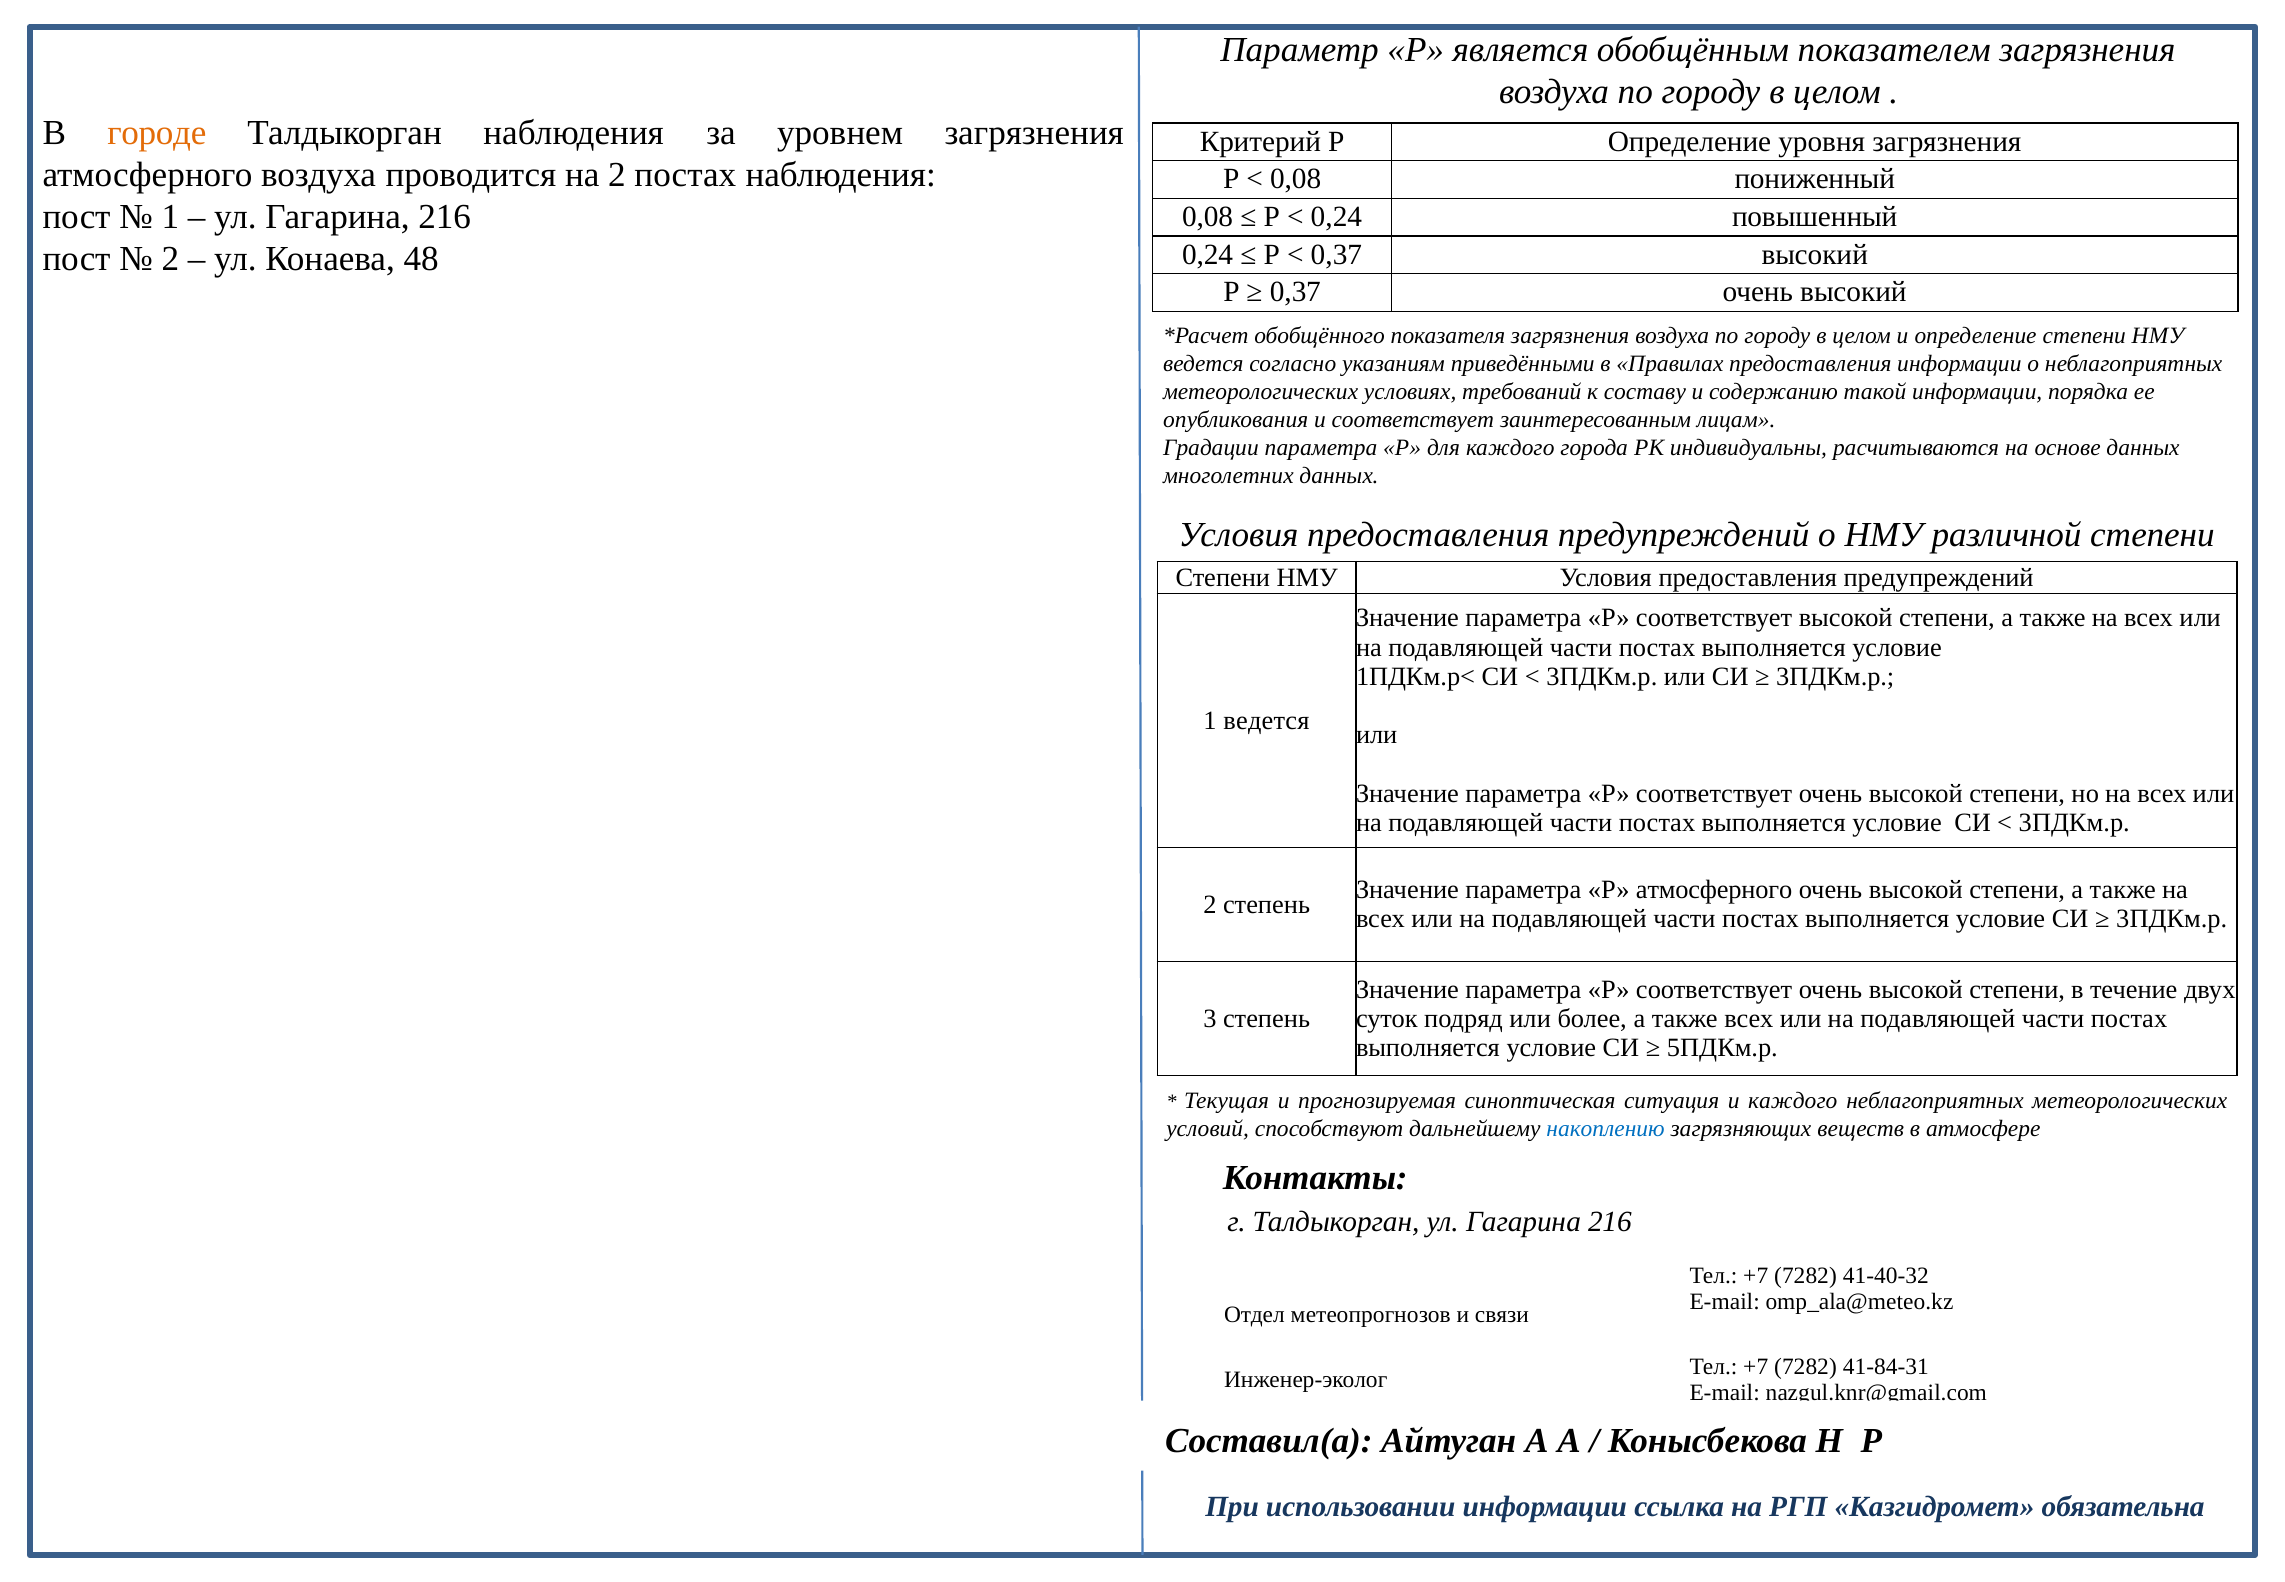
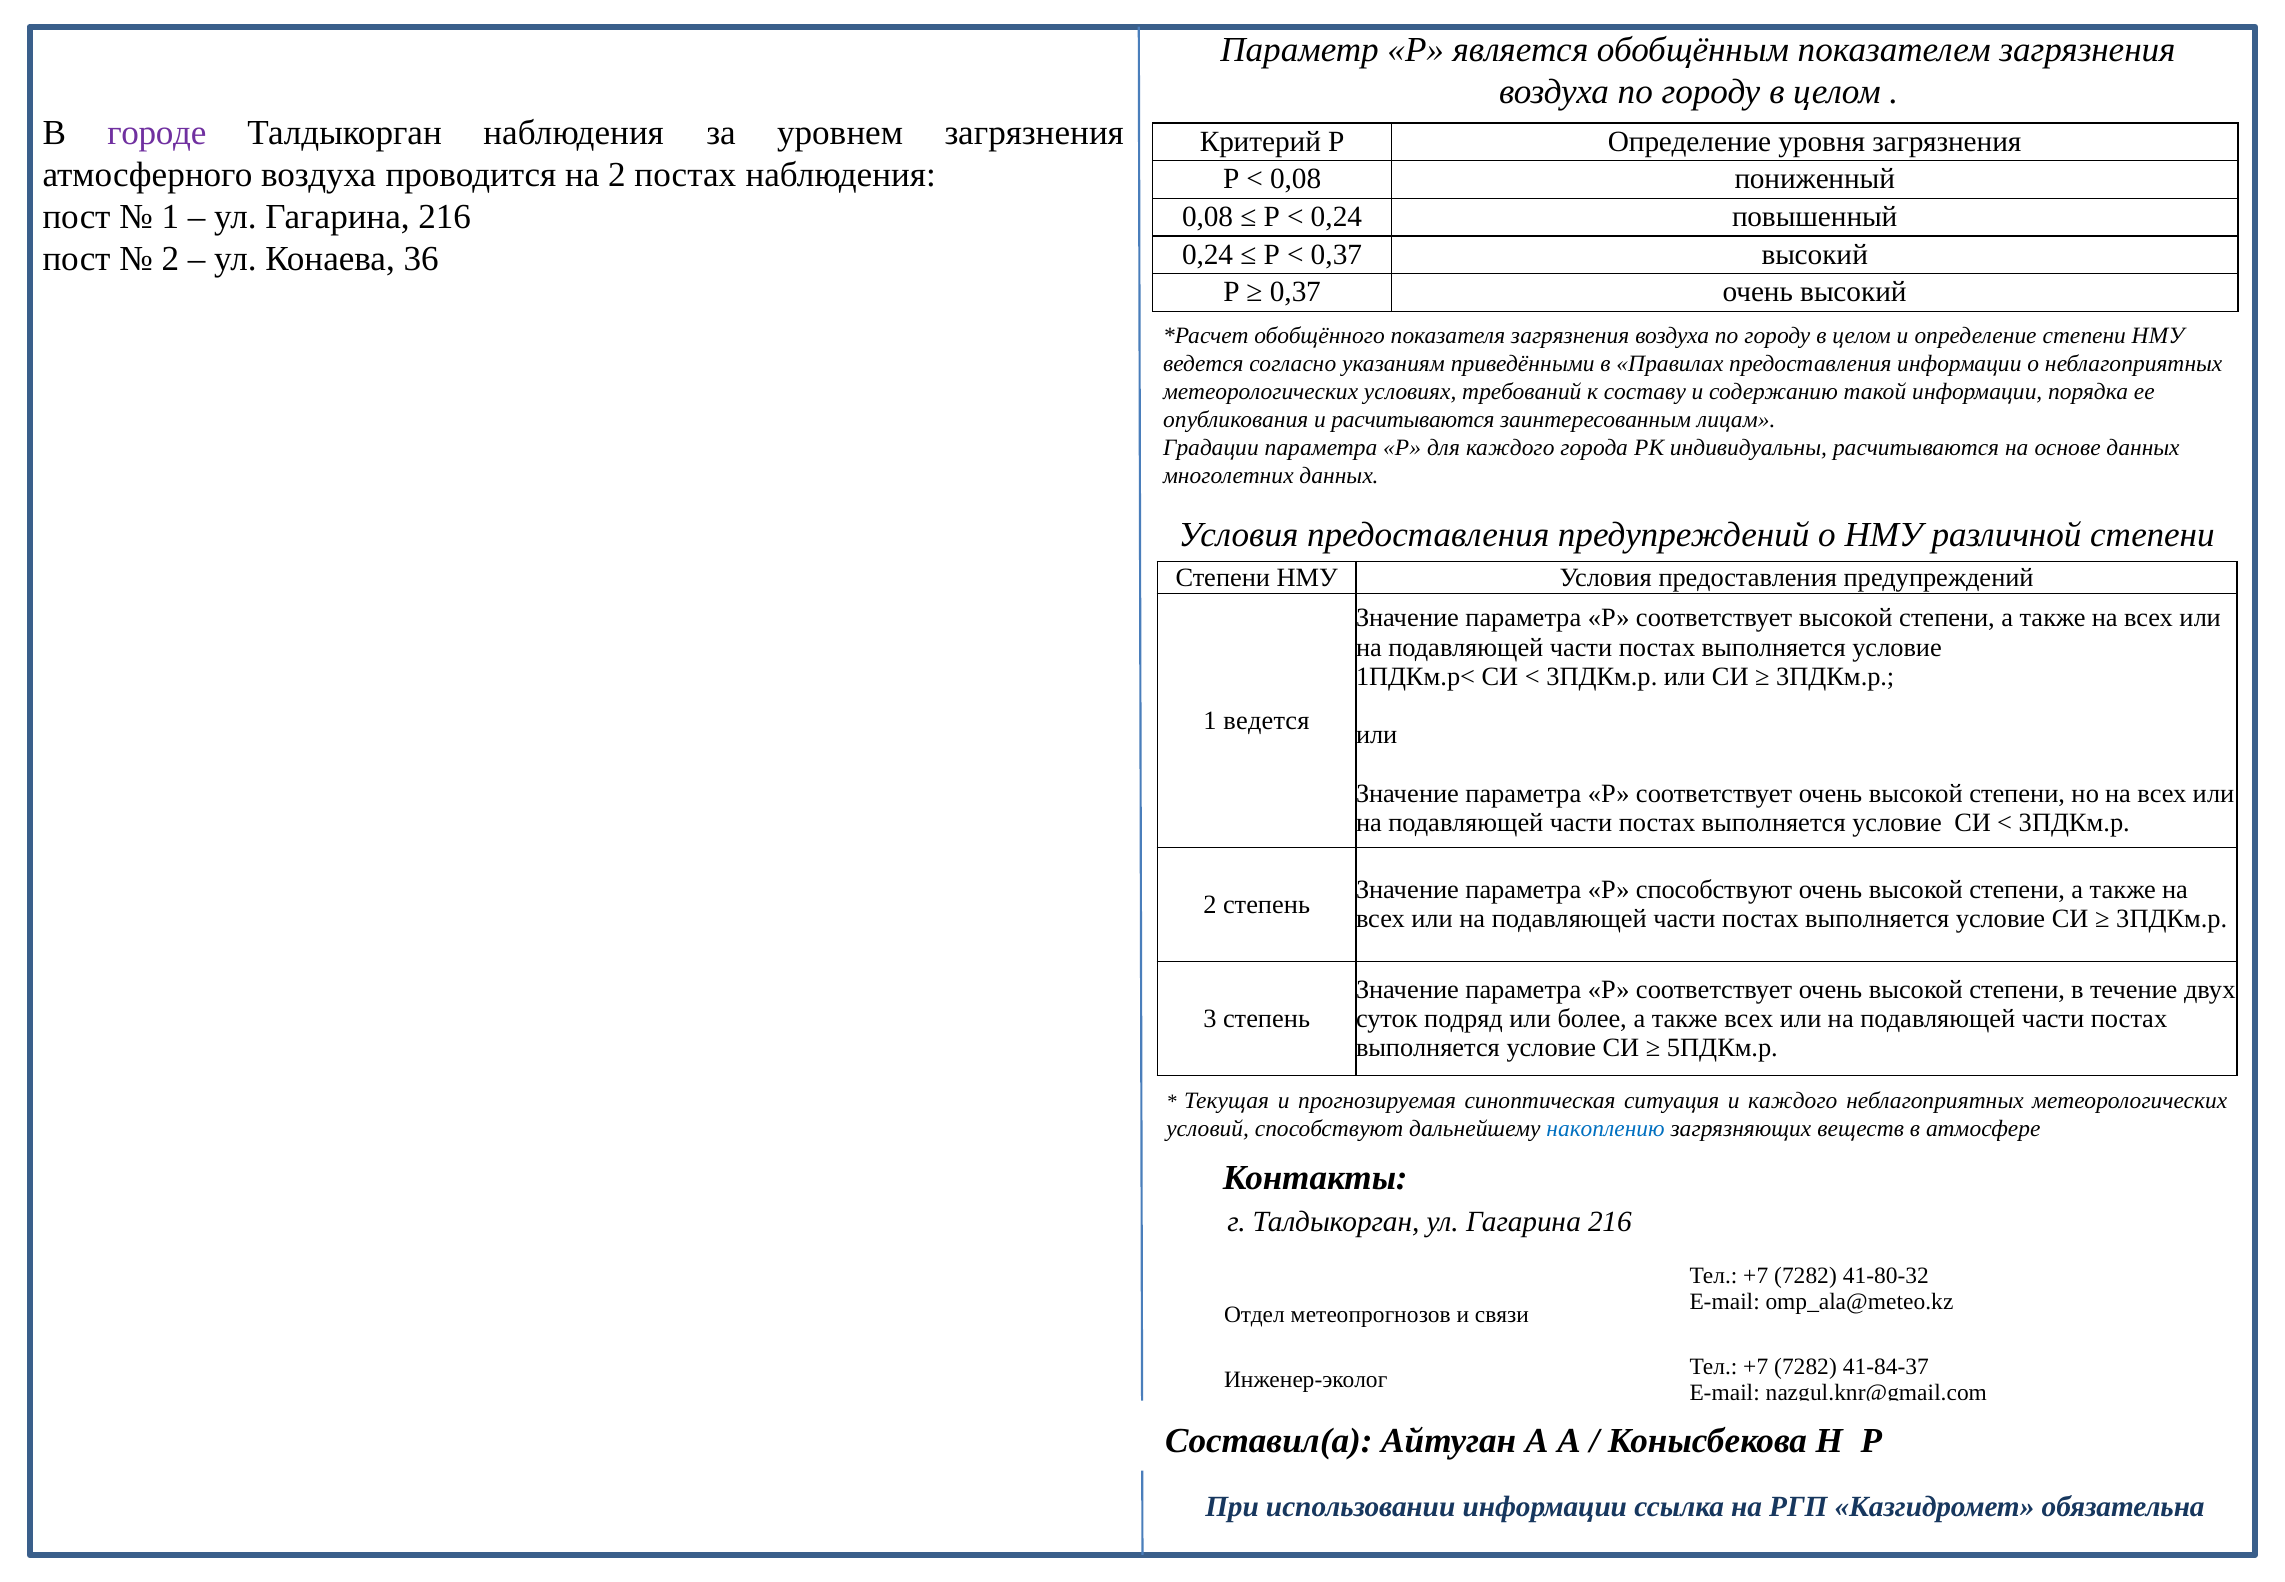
городе colour: orange -> purple
48: 48 -> 36
и соответствует: соответствует -> расчитываются
Р атмосферного: атмосферного -> способствуют
41-40-32: 41-40-32 -> 41-80-32
41-84-31: 41-84-31 -> 41-84-37
